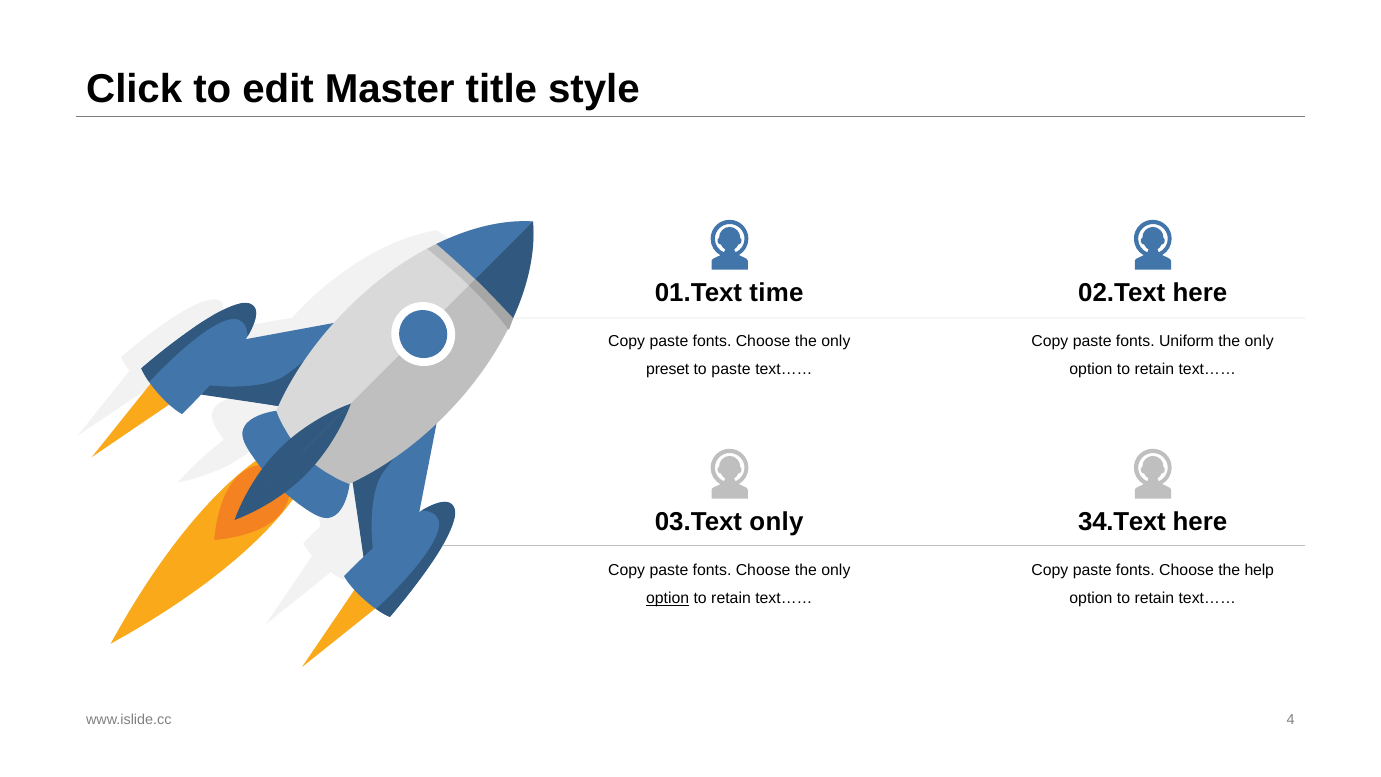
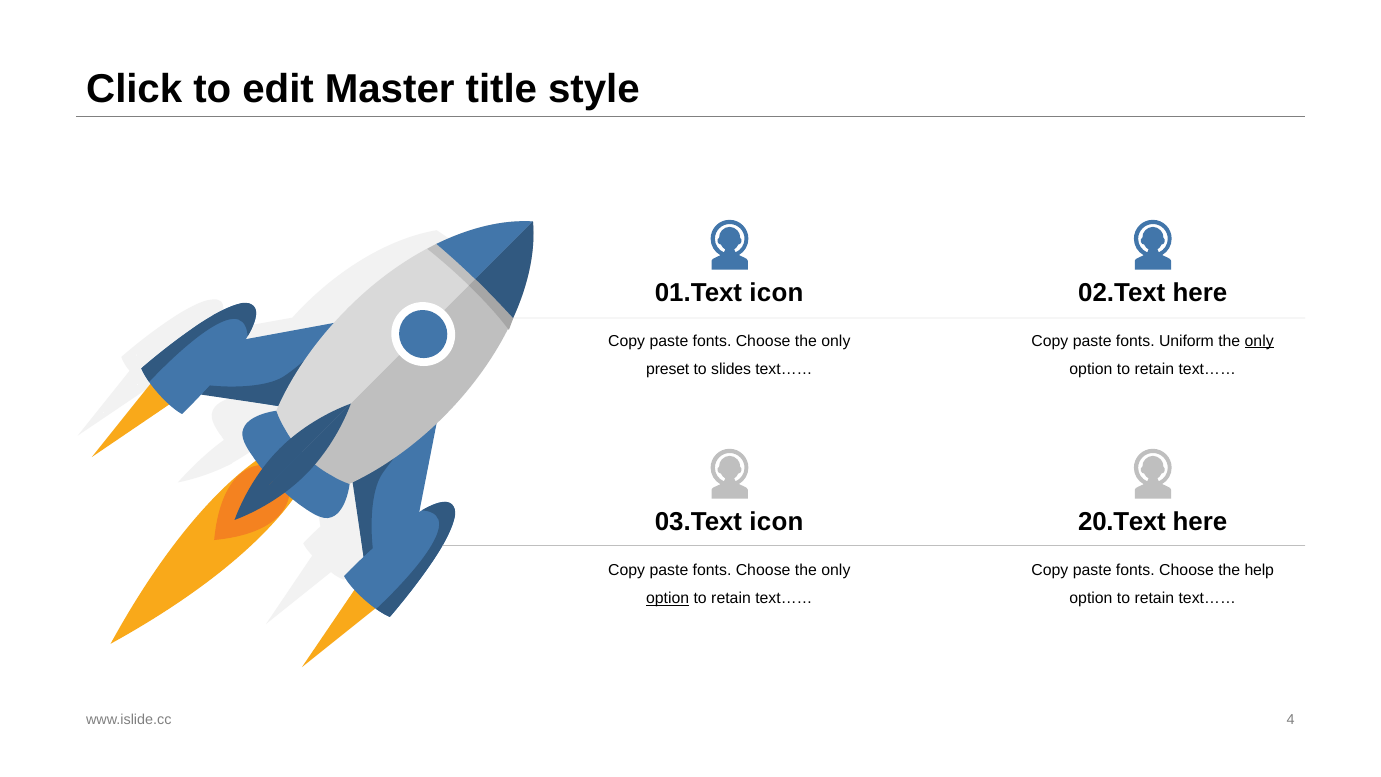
01.Text time: time -> icon
only at (1259, 341) underline: none -> present
to paste: paste -> slides
03.Text only: only -> icon
34.Text: 34.Text -> 20.Text
